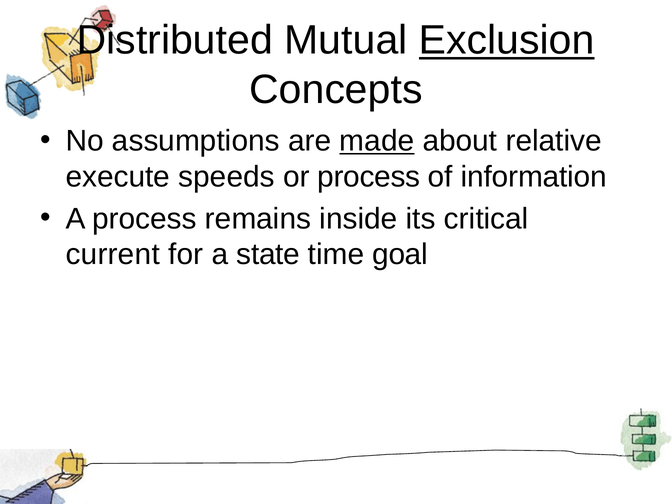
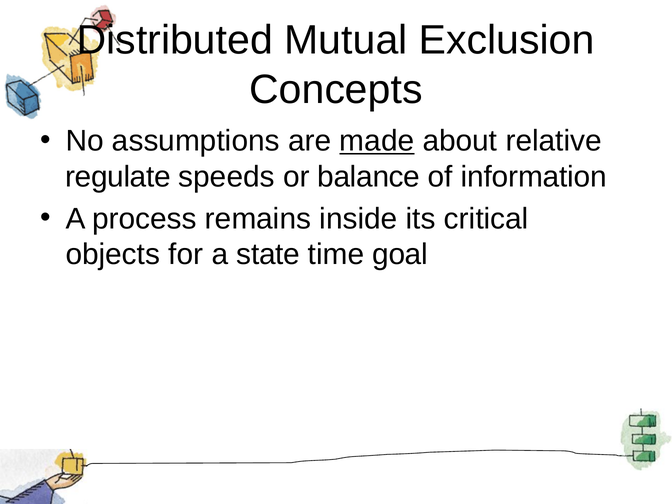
Exclusion underline: present -> none
execute: execute -> regulate
or process: process -> balance
current: current -> objects
